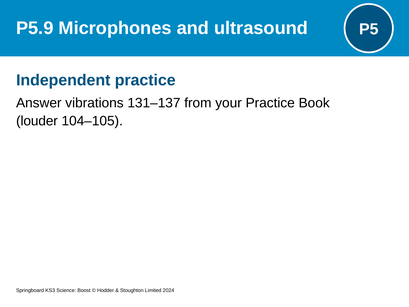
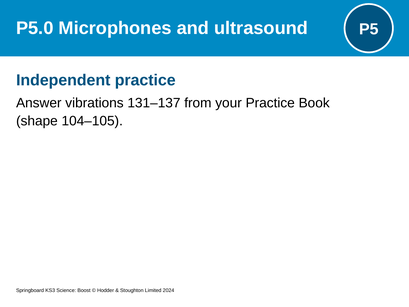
P5.9: P5.9 -> P5.0
louder: louder -> shape
